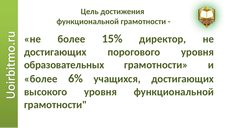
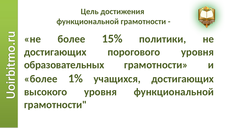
директор: директор -> политики
6%: 6% -> 1%
